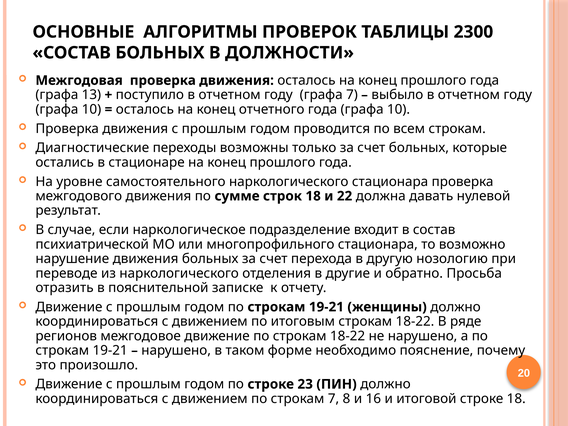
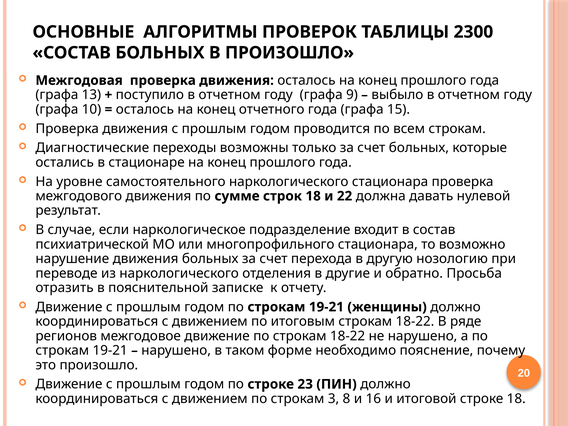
В ДОЛЖНОСТИ: ДОЛЖНОСТИ -> ПРОИЗОШЛО
графа 7: 7 -> 9
года графа 10: 10 -> 15
строкам 7: 7 -> 3
